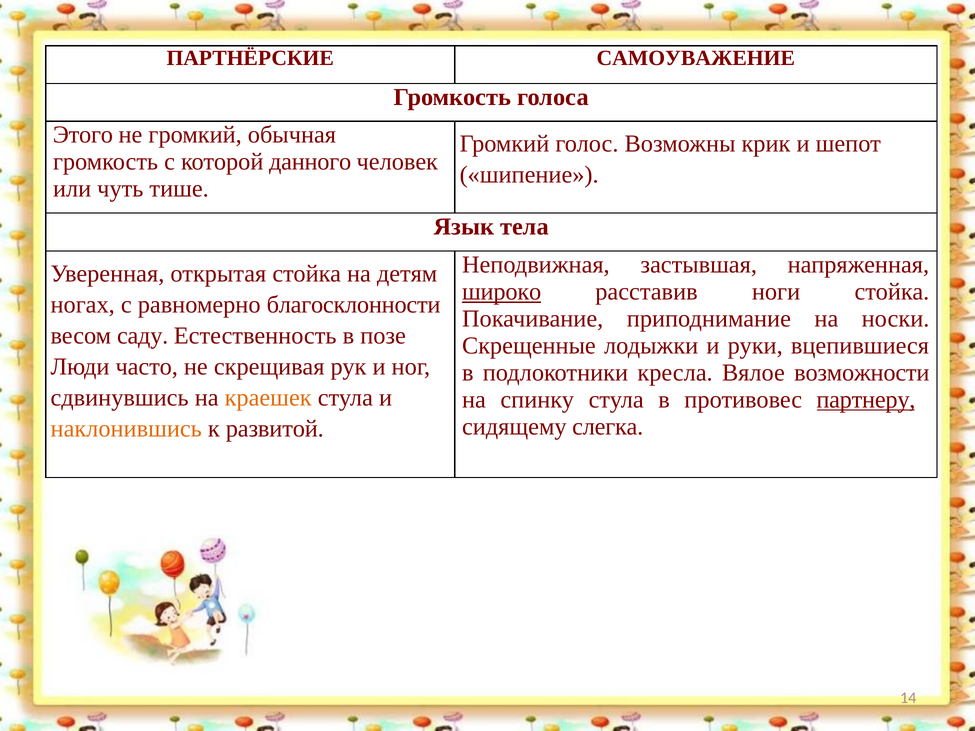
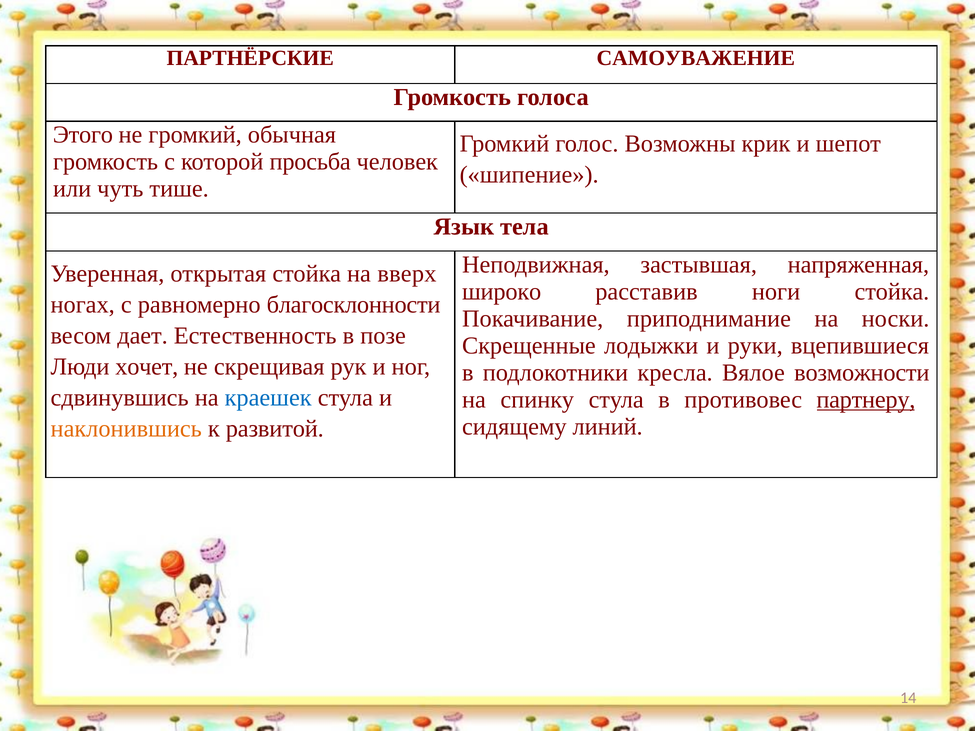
данного: данного -> просьба
детям: детям -> вверх
широко underline: present -> none
саду: саду -> дает
часто: часто -> хочет
краешек colour: orange -> blue
слегка: слегка -> линий
